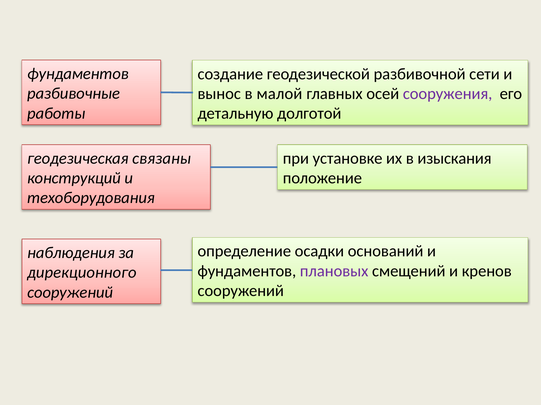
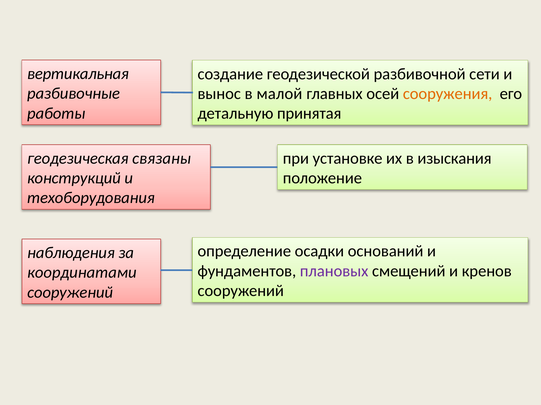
фундаментов at (78, 74): фундаментов -> вертикальная
сооружения colour: purple -> orange
долготой: долготой -> принятая
дирекционного: дирекционного -> координатами
